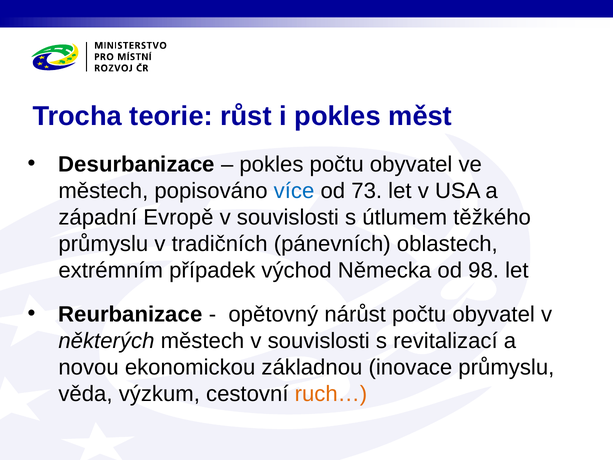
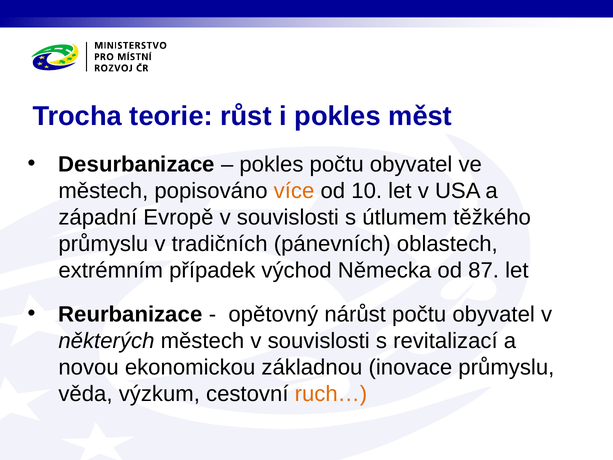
více colour: blue -> orange
73: 73 -> 10
98: 98 -> 87
